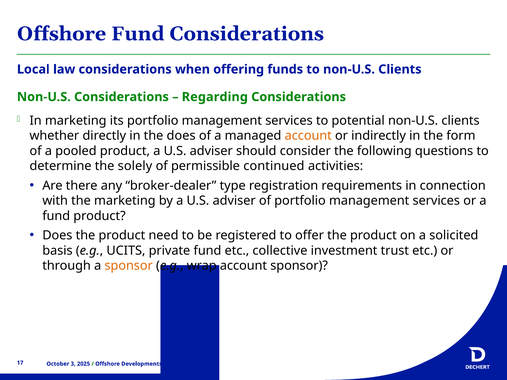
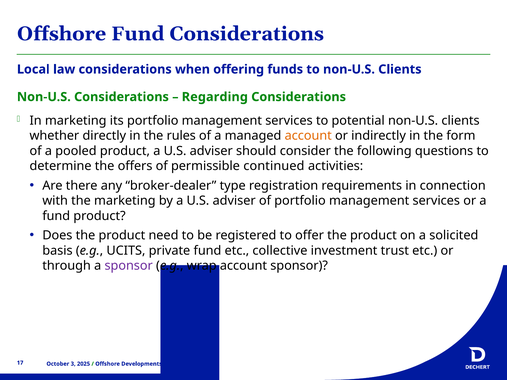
the does: does -> rules
solely: solely -> offers
sponsor at (129, 266) colour: orange -> purple
